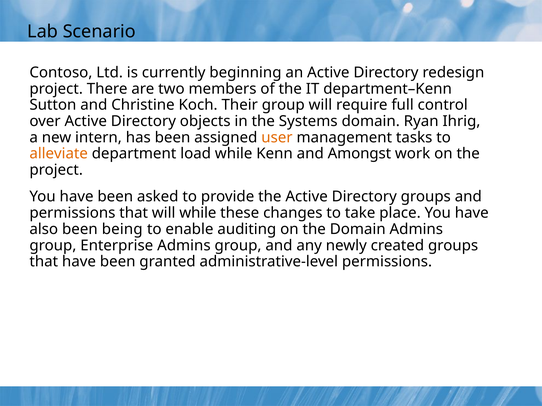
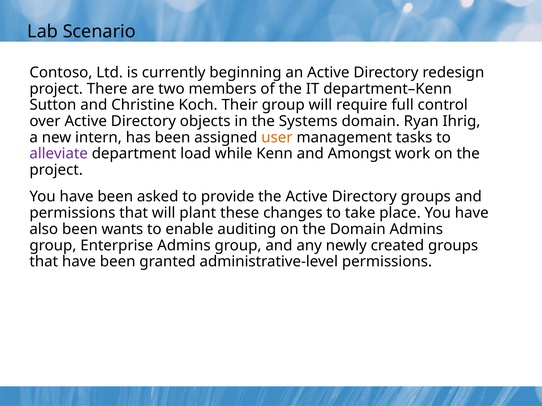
alleviate colour: orange -> purple
will while: while -> plant
being: being -> wants
